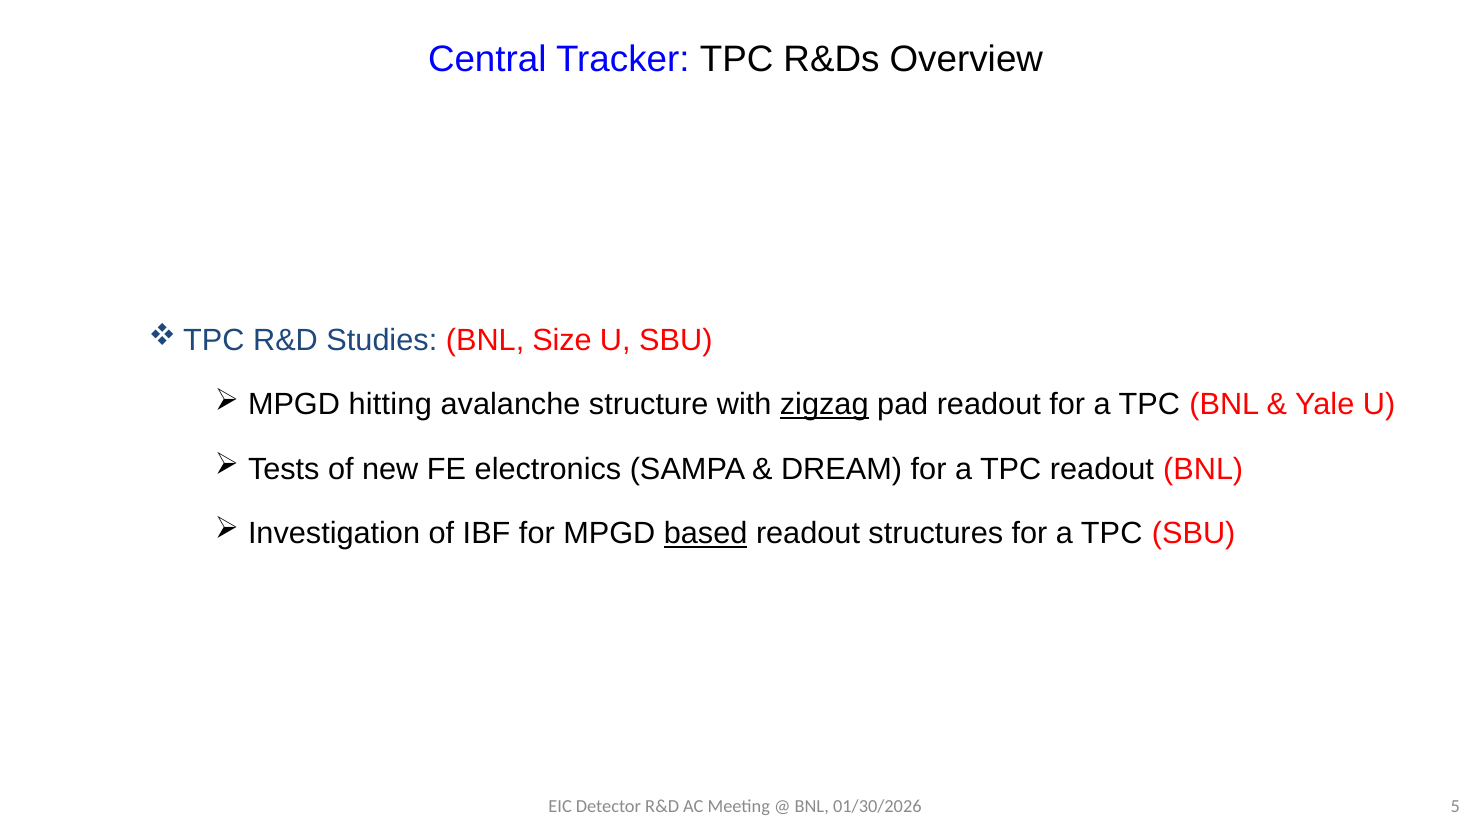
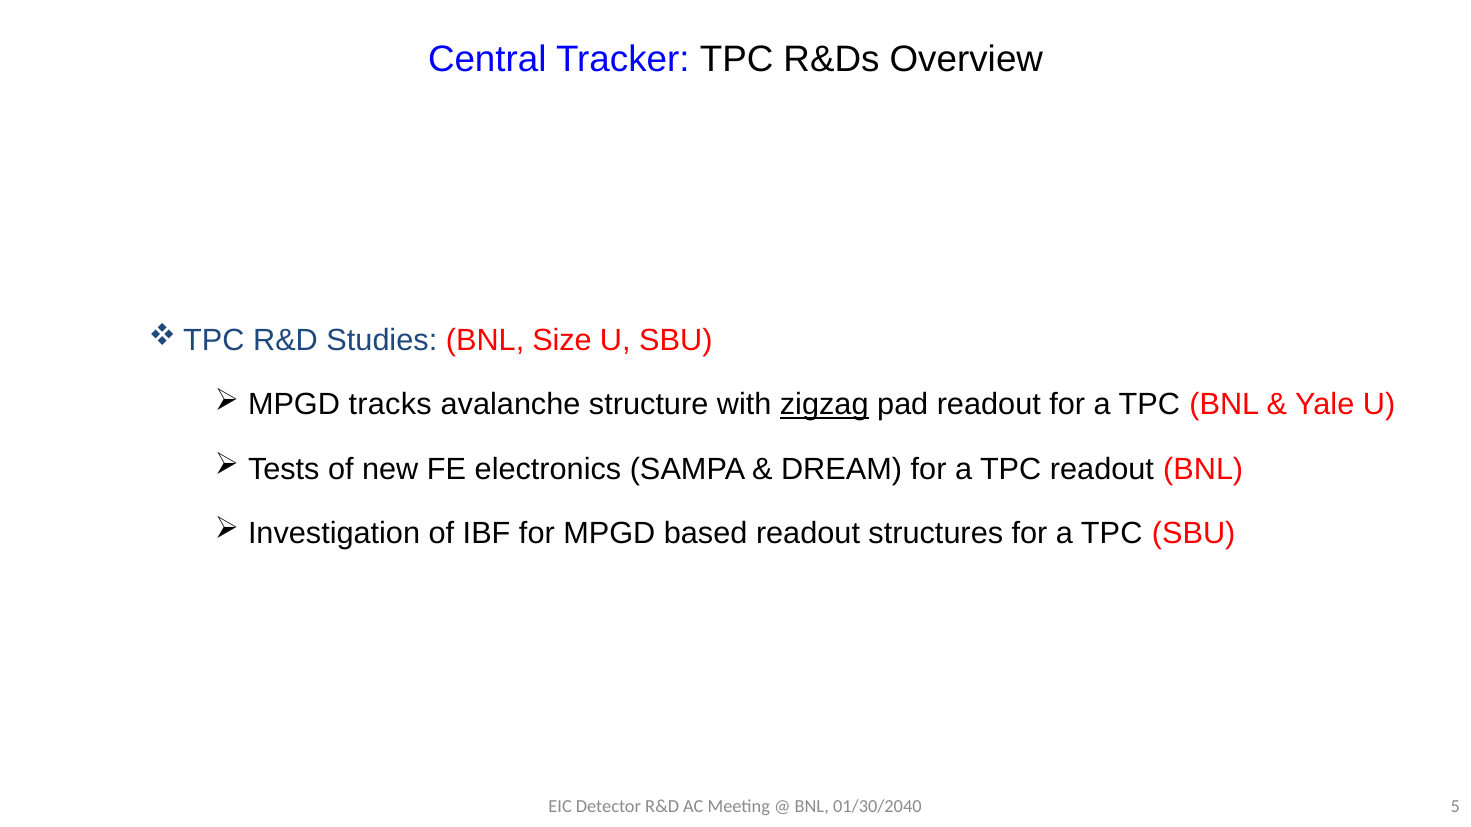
hitting: hitting -> tracks
based underline: present -> none
01/30/2026: 01/30/2026 -> 01/30/2040
